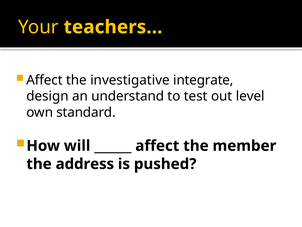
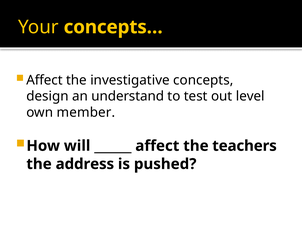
teachers…: teachers… -> concepts…
integrate: integrate -> concepts
standard: standard -> member
member: member -> teachers
